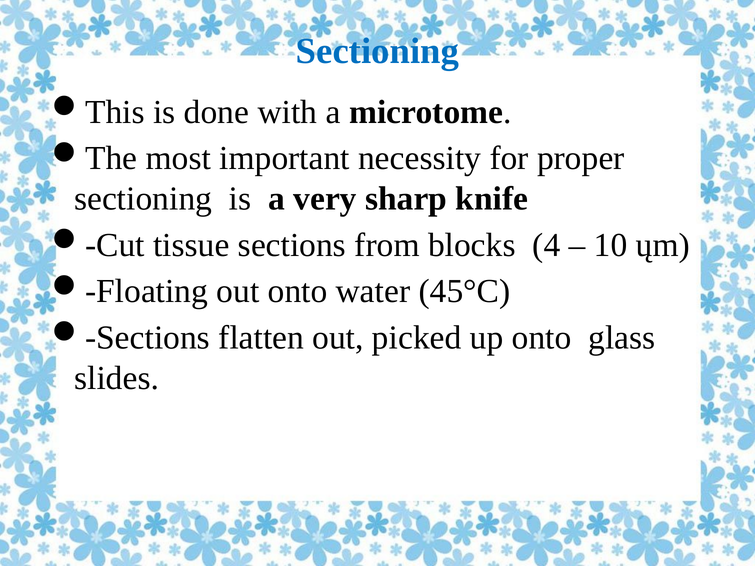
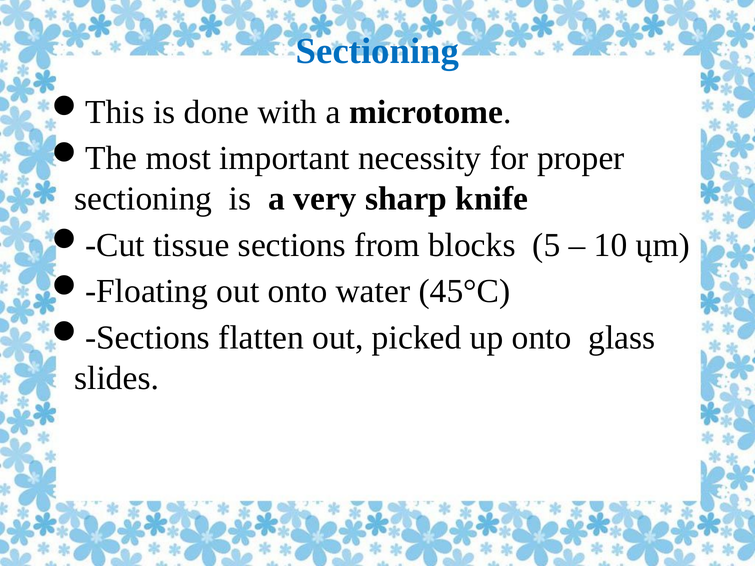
4: 4 -> 5
